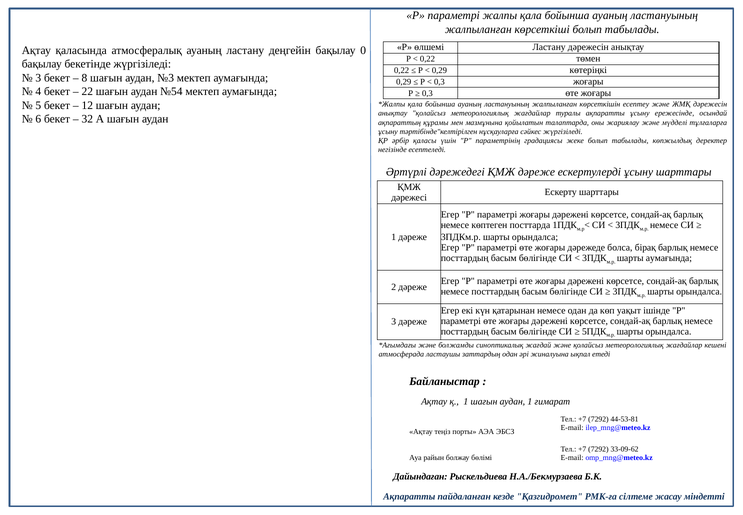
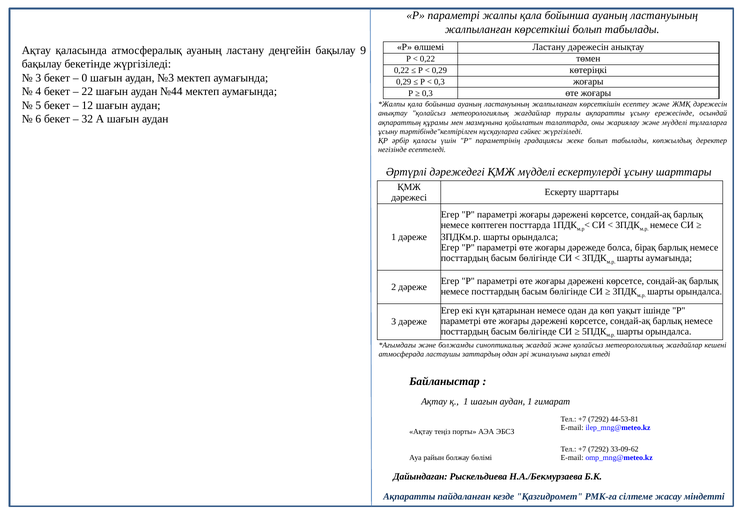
0: 0 -> 9
8: 8 -> 0
№54: №54 -> №44
ҚМЖ дәреже: дәреже -> мүдделі
